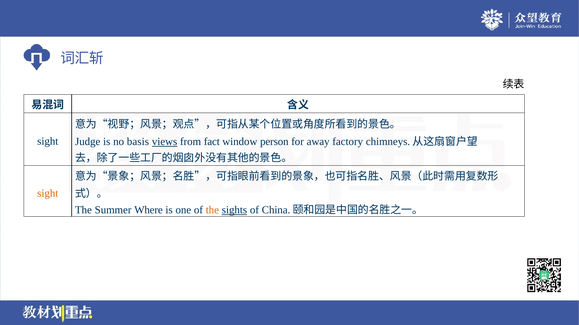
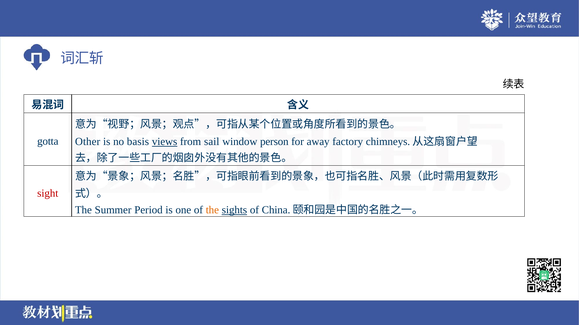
sight at (48, 142): sight -> gotta
Judge: Judge -> Other
fact: fact -> sail
sight at (48, 194) colour: orange -> red
Where: Where -> Period
